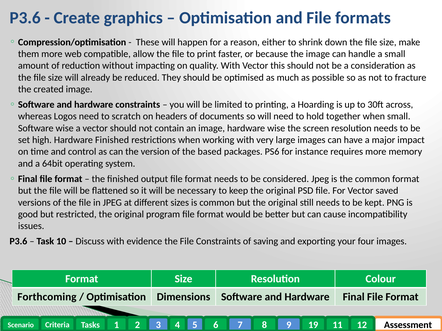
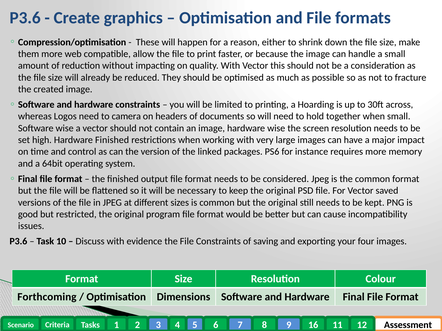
scratch: scratch -> camera
based: based -> linked
19: 19 -> 16
